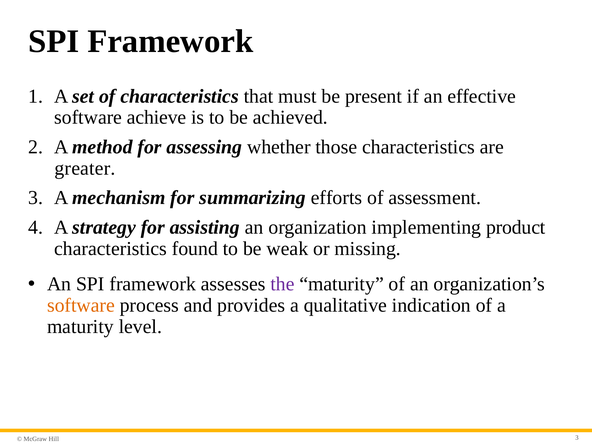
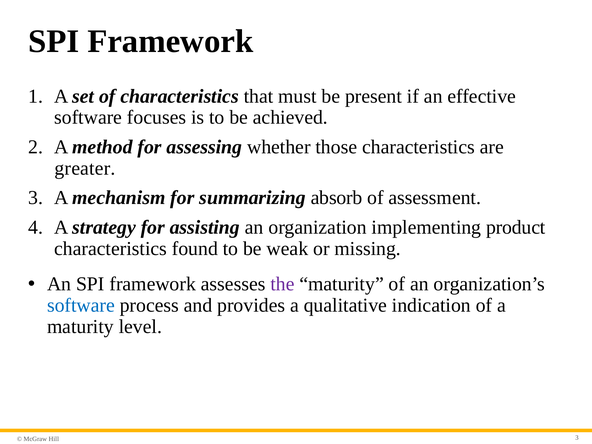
achieve: achieve -> focuses
efforts: efforts -> absorb
software at (81, 305) colour: orange -> blue
